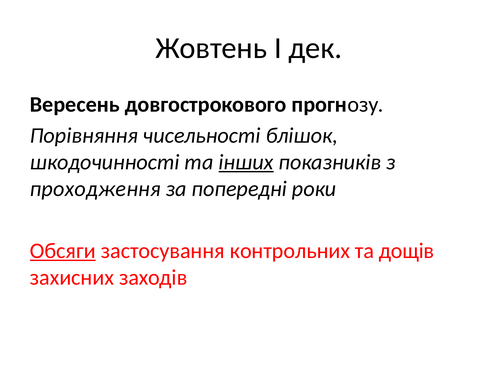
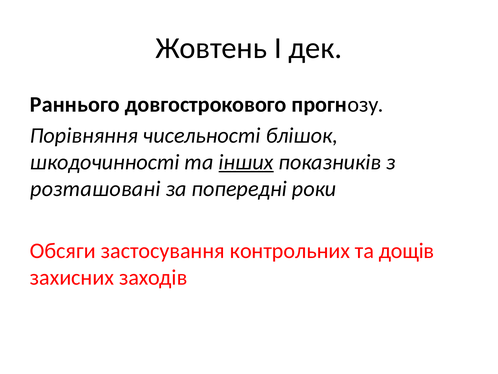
Вересень: Вересень -> Раннього
проходження: проходження -> розташовані
Обсяги underline: present -> none
